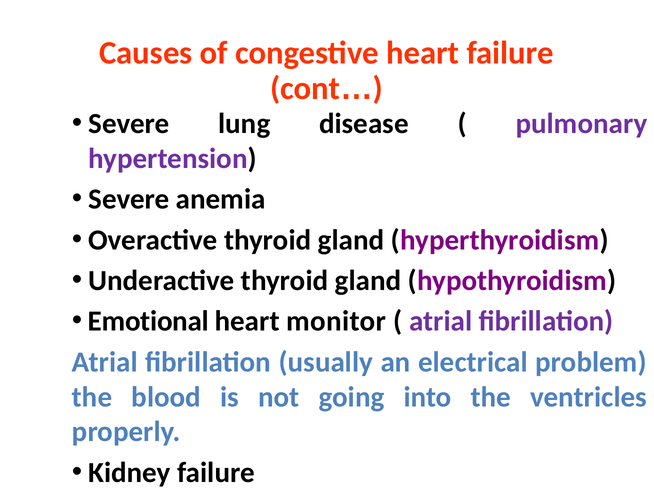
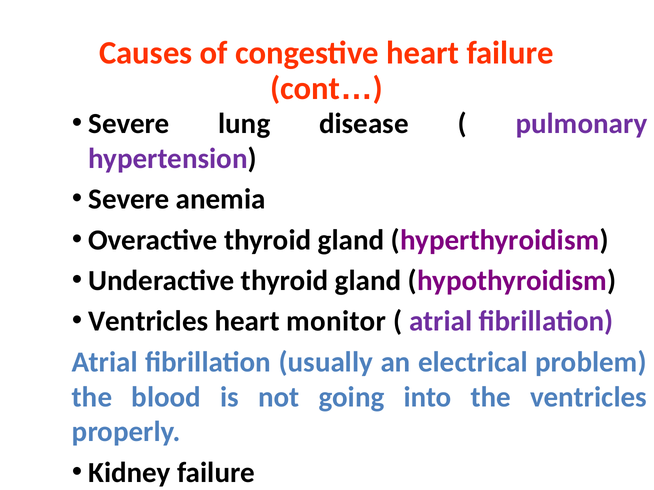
Emotional at (148, 322): Emotional -> Ventricles
